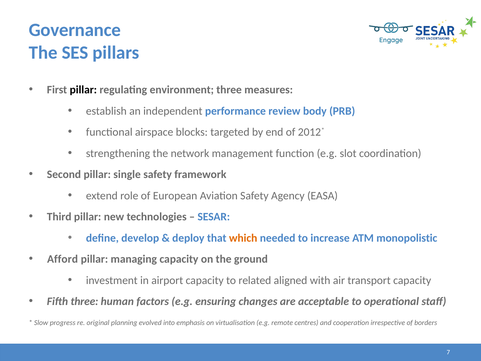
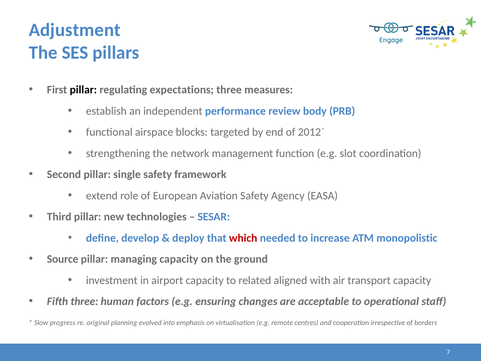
Governance: Governance -> Adjustment
environment: environment -> expectations
which colour: orange -> red
Afford: Afford -> Source
